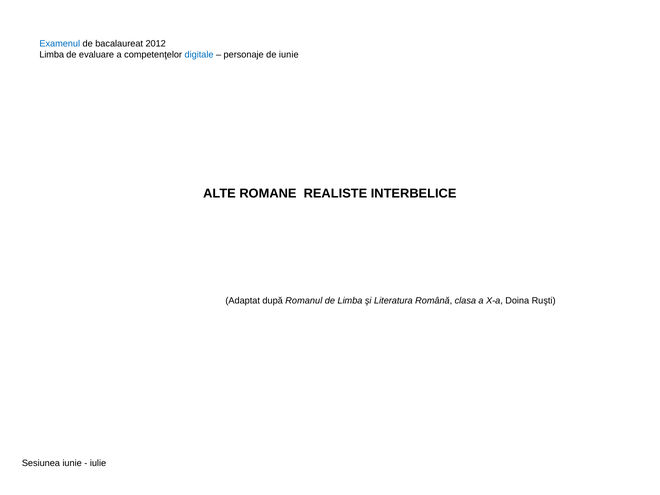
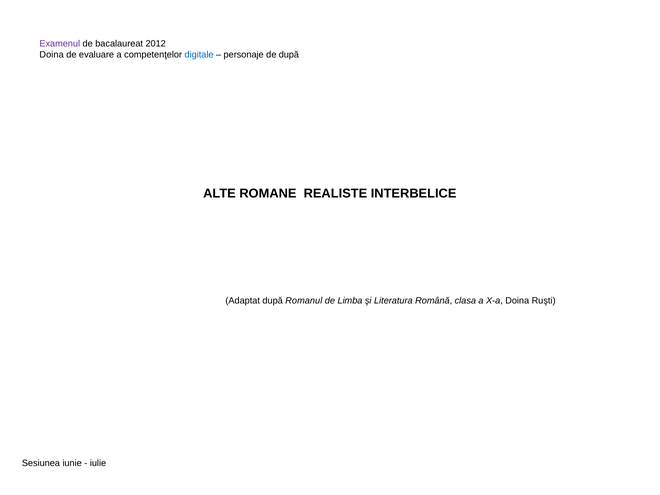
Examenul colour: blue -> purple
Limba at (52, 55): Limba -> Doina
de iunie: iunie -> după
